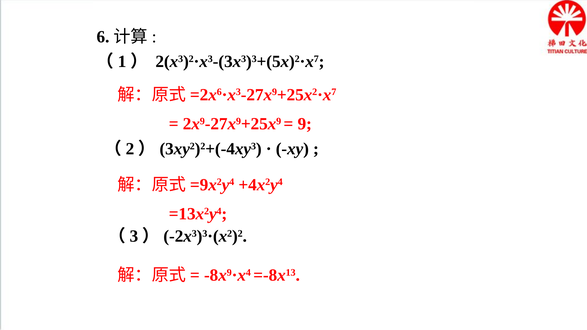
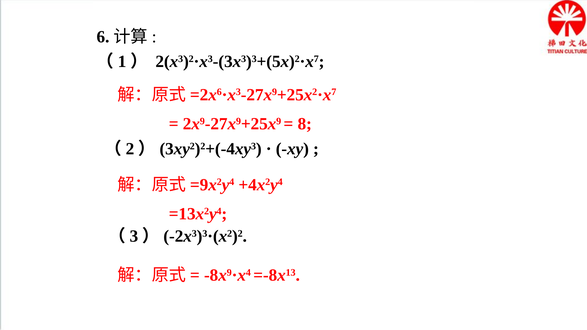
9: 9 -> 8
